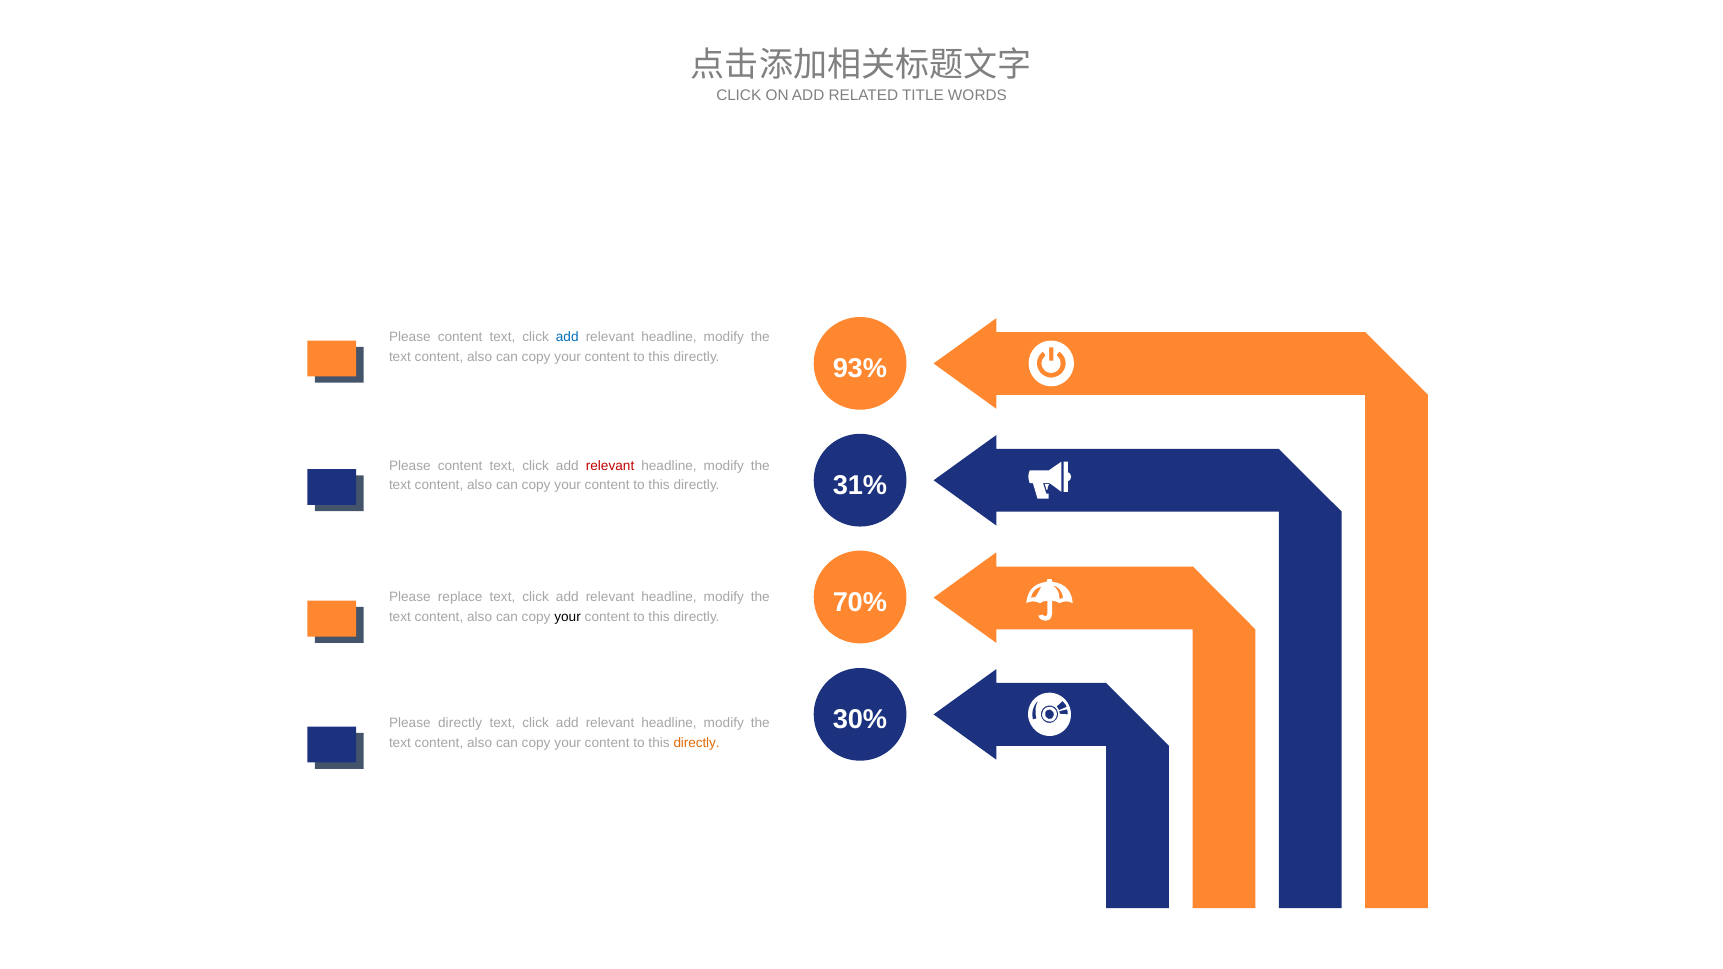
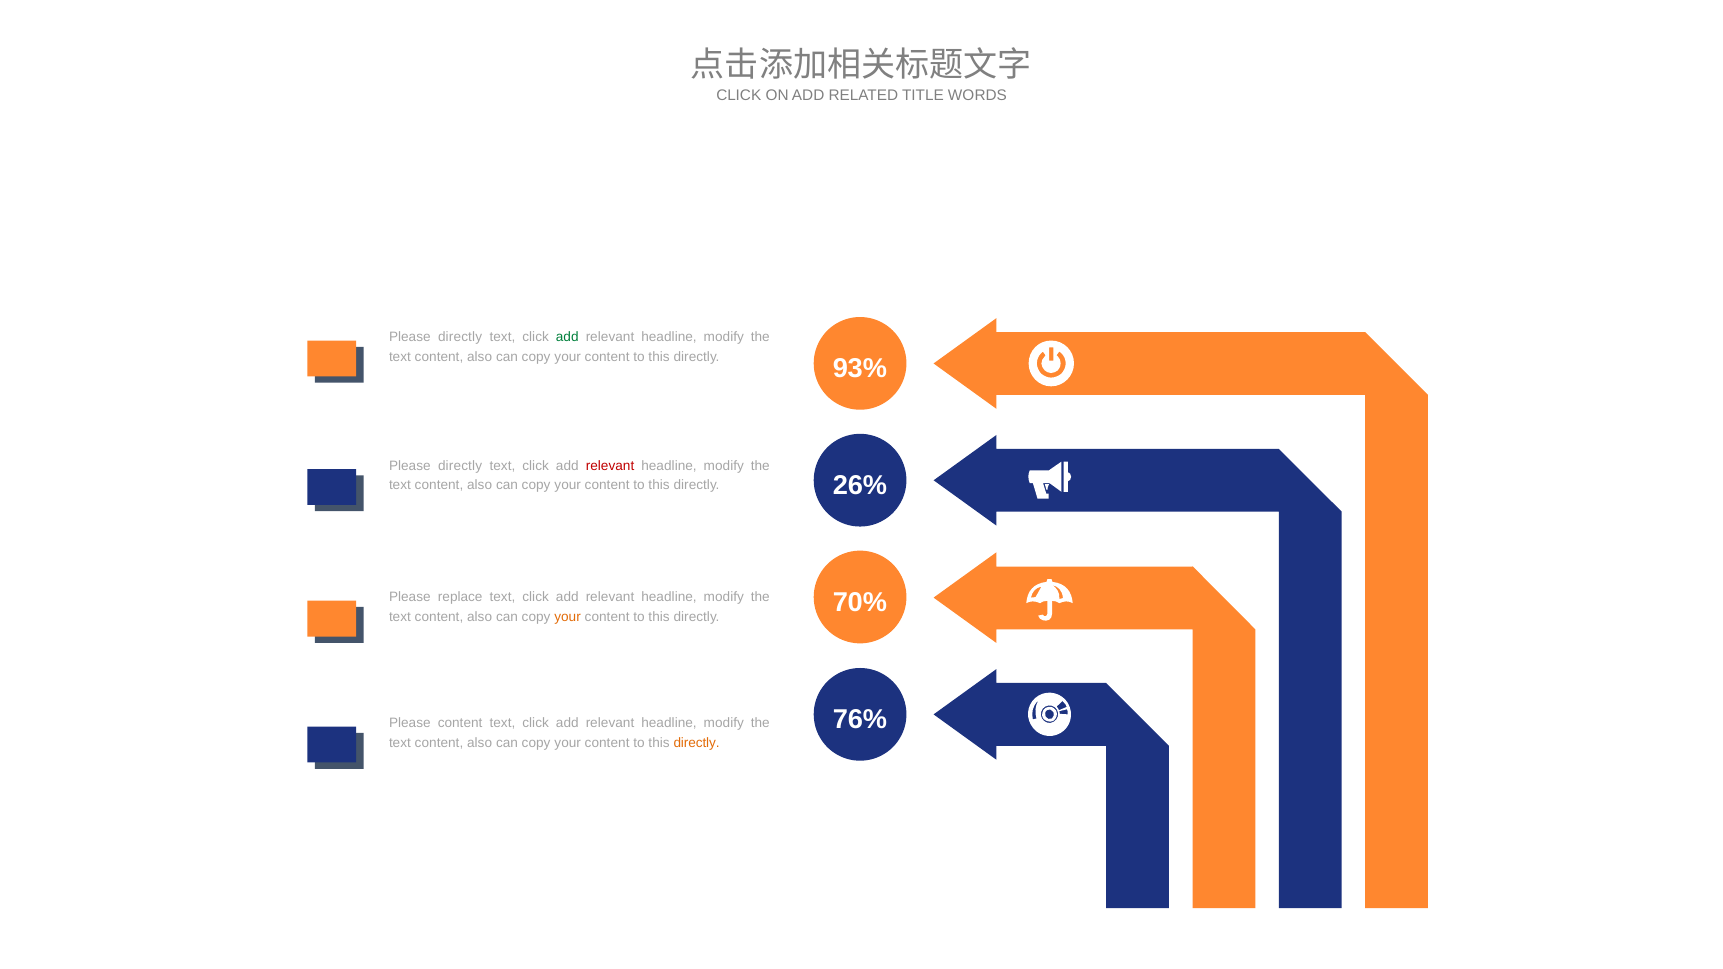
content at (460, 337): content -> directly
add at (567, 337) colour: blue -> green
content at (460, 466): content -> directly
31%: 31% -> 26%
your at (568, 617) colour: black -> orange
30%: 30% -> 76%
Please directly: directly -> content
